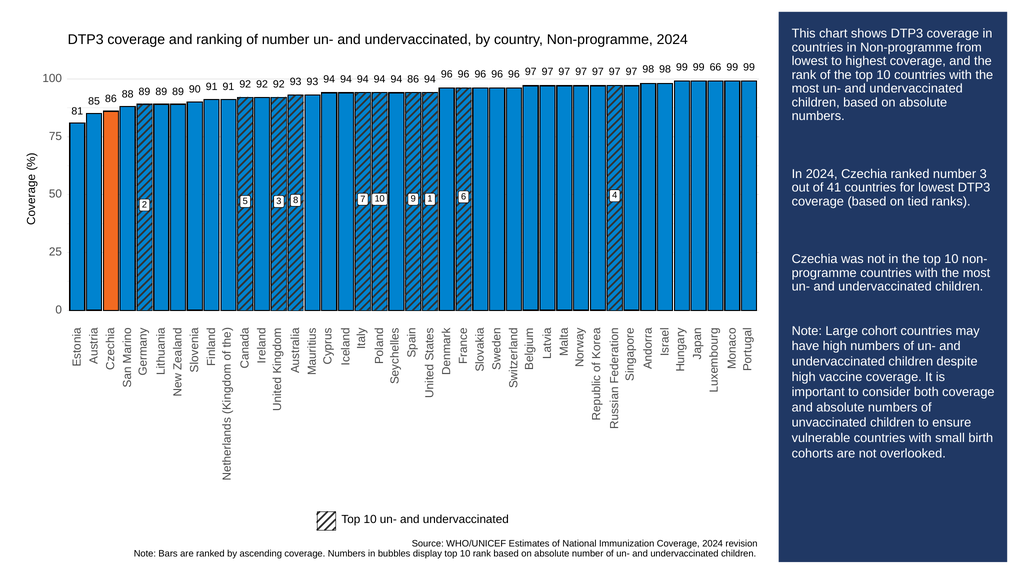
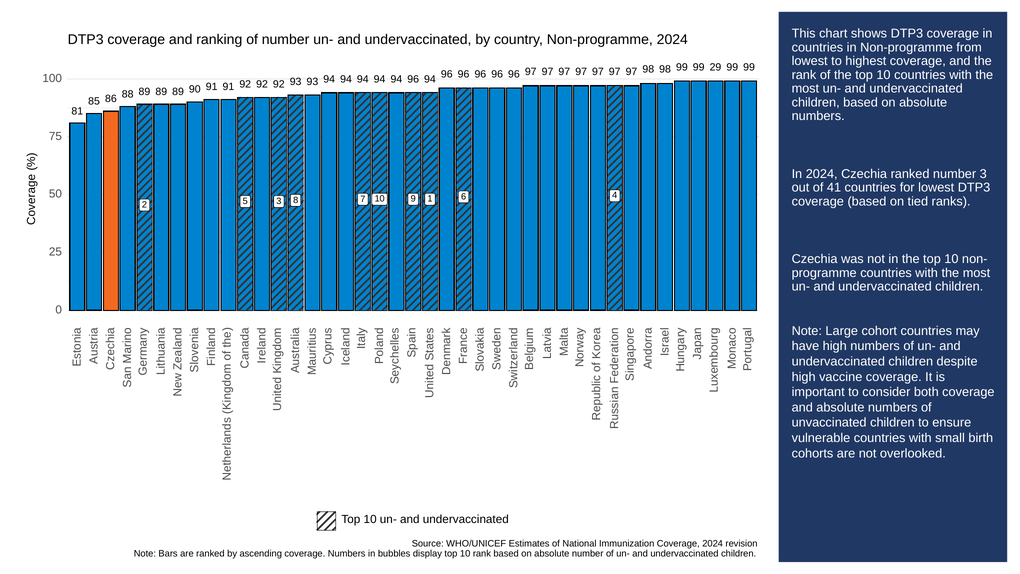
66: 66 -> 29
86 at (413, 79): 86 -> 96
